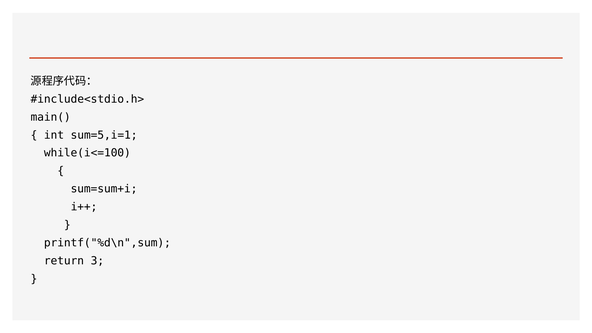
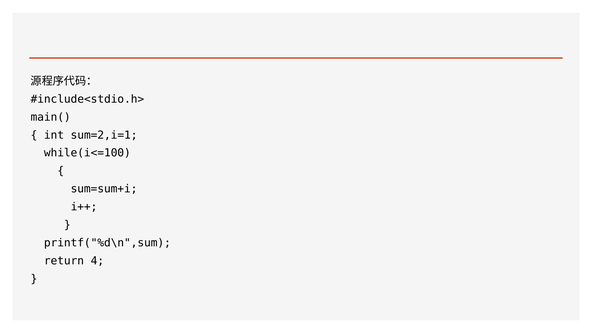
sum=5,i=1: sum=5,i=1 -> sum=2,i=1
3: 3 -> 4
